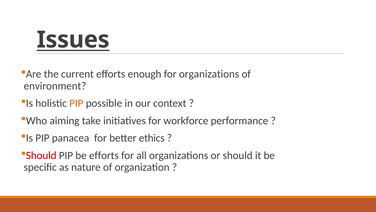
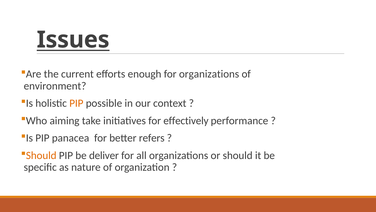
workforce: workforce -> effectively
ethics: ethics -> refers
Should at (41, 155) colour: red -> orange
be efforts: efforts -> deliver
